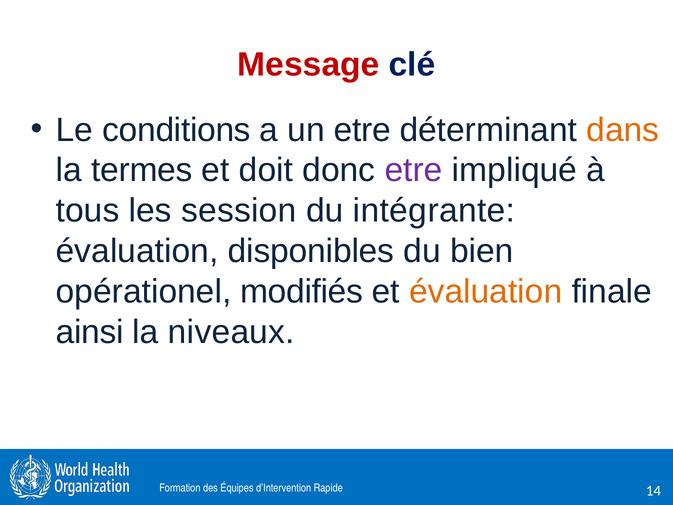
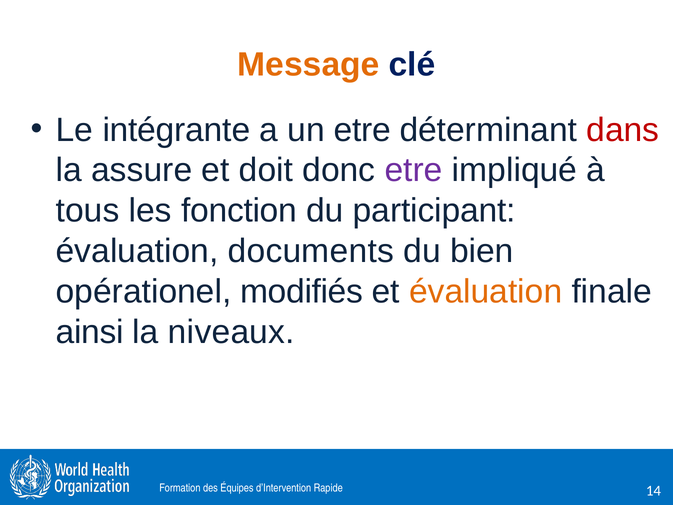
Message colour: red -> orange
conditions: conditions -> intégrante
dans colour: orange -> red
termes: termes -> assure
session: session -> fonction
intégrante: intégrante -> participant
disponibles: disponibles -> documents
